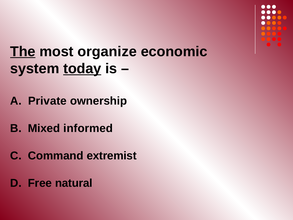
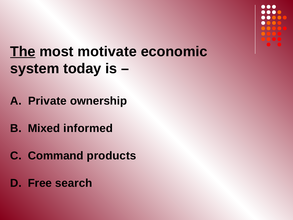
organize: organize -> motivate
today underline: present -> none
extremist: extremist -> products
natural: natural -> search
